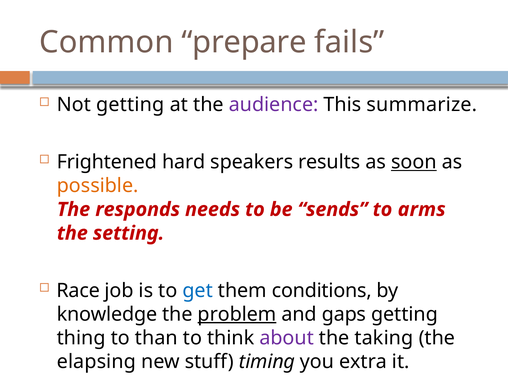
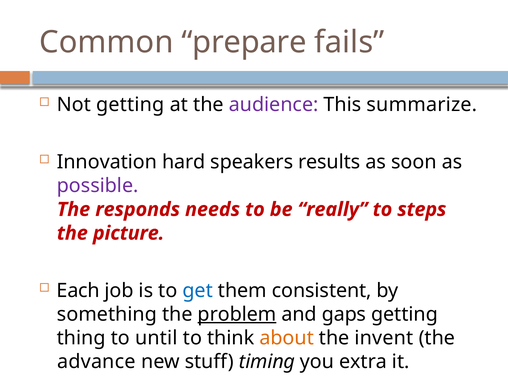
Frightened: Frightened -> Innovation
soon underline: present -> none
possible colour: orange -> purple
sends: sends -> really
arms: arms -> steps
setting: setting -> picture
Race: Race -> Each
conditions: conditions -> consistent
knowledge: knowledge -> something
than: than -> until
about colour: purple -> orange
taking: taking -> invent
elapsing: elapsing -> advance
